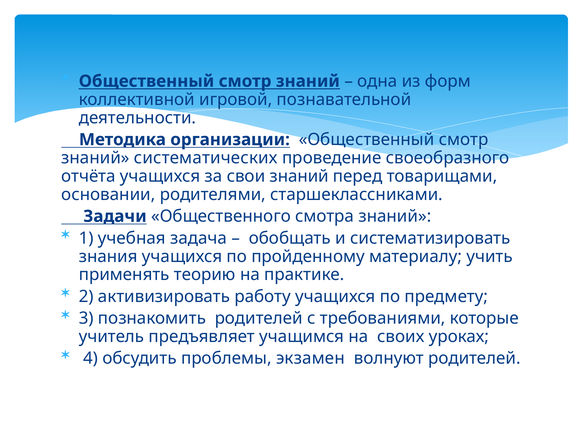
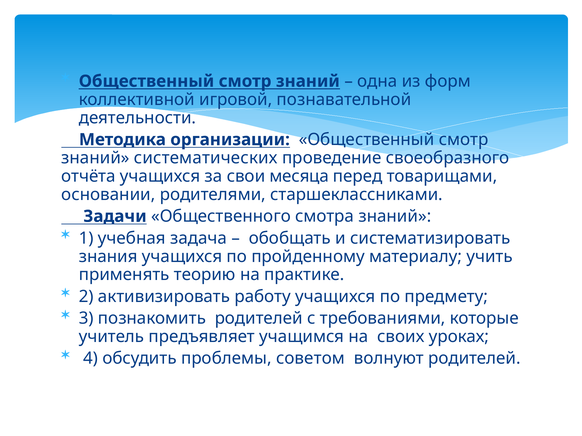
свои знаний: знаний -> месяца
экзамен: экзамен -> советом
